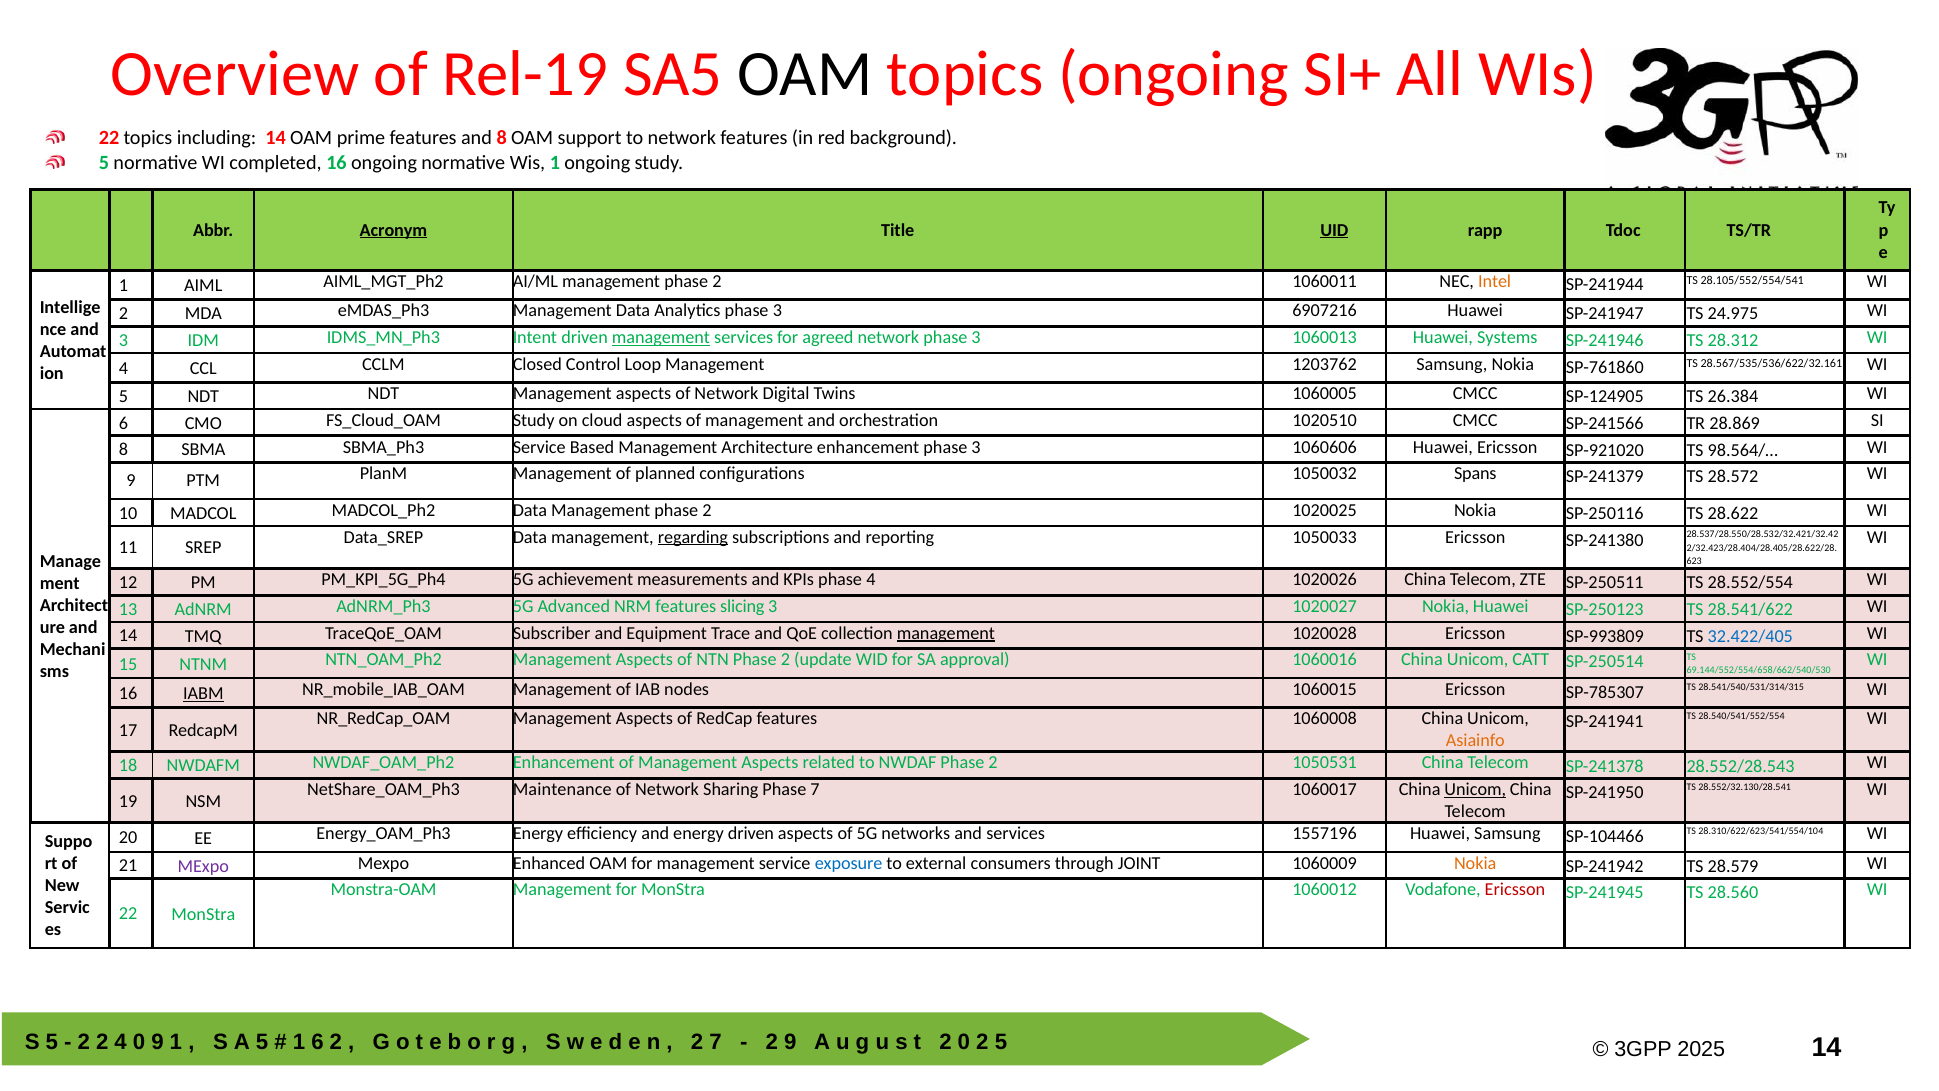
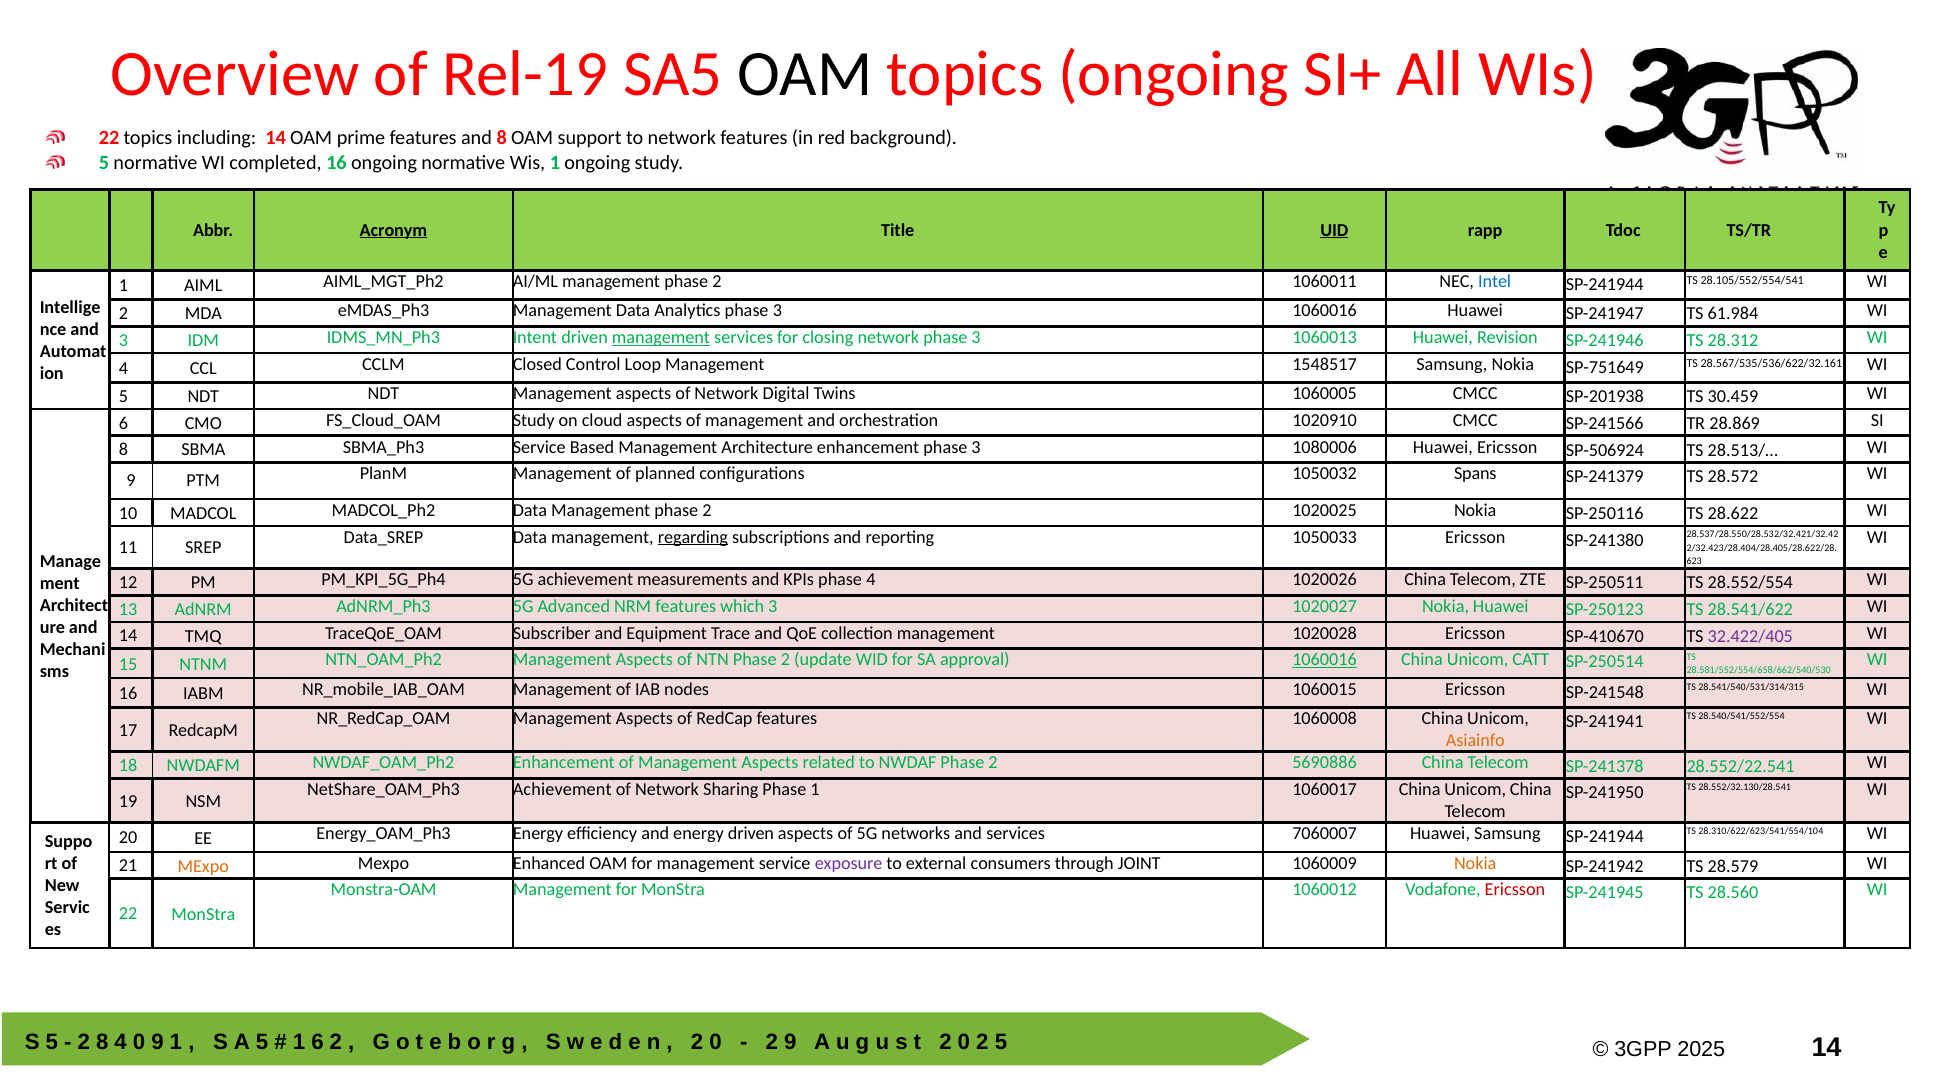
Intel colour: orange -> blue
3 6907216: 6907216 -> 1060016
24.975: 24.975 -> 61.984
agreed: agreed -> closing
Systems: Systems -> Revision
1203762: 1203762 -> 1548517
SP-761860: SP-761860 -> SP-751649
SP-124905: SP-124905 -> SP-201938
26.384: 26.384 -> 30.459
1020510: 1020510 -> 1020910
1060606: 1060606 -> 1080006
SP-921020: SP-921020 -> SP-506924
98.564/…: 98.564/… -> 28.513/…
slicing: slicing -> which
management at (946, 633) underline: present -> none
SP-993809: SP-993809 -> SP-410670
32.422/405 colour: blue -> purple
1060016 at (1324, 660) underline: none -> present
69.144/552/554/658/662/540/530: 69.144/552/554/658/662/540/530 -> 28.581/552/554/658/662/540/530
IABM underline: present -> none
SP-785307: SP-785307 -> SP-241548
1050531: 1050531 -> 5690886
28.552/28.543: 28.552/28.543 -> 28.552/22.541
Maintenance at (562, 789): Maintenance -> Achievement
Phase 7: 7 -> 1
Unicom at (1475, 789) underline: present -> none
1557196: 1557196 -> 7060007
Samsung SP-104466: SP-104466 -> SP-241944
MExpo at (203, 866) colour: purple -> orange
exposure colour: blue -> purple
2 2: 2 -> 8
7 at (715, 1041): 7 -> 0
